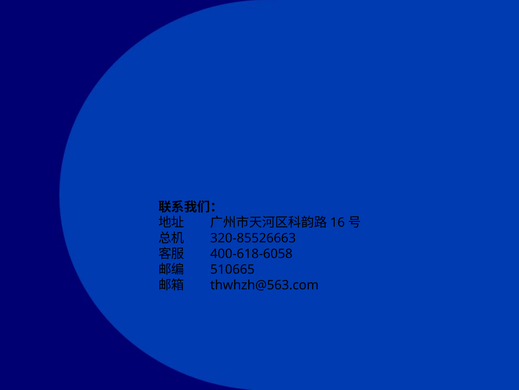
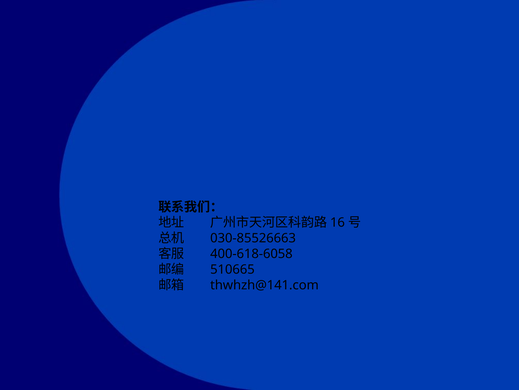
320-85526663: 320-85526663 -> 030-85526663
thwhzh@563.com: thwhzh@563.com -> thwhzh@141.com
